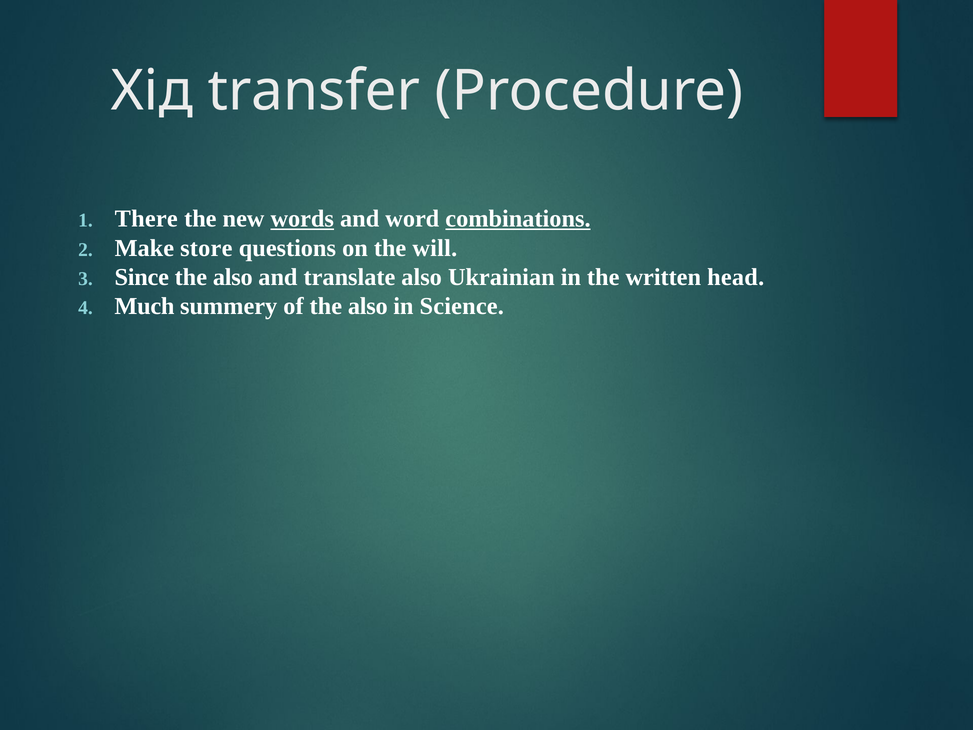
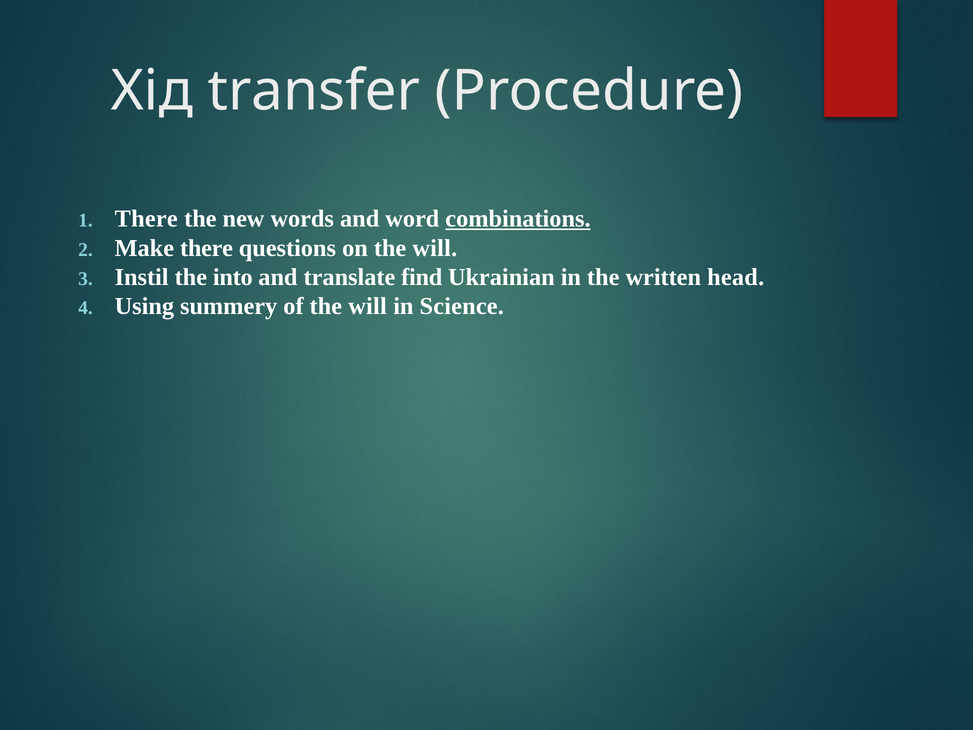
words underline: present -> none
Make store: store -> there
Since: Since -> Instil
also at (233, 277): also -> into
translate also: also -> find
Much: Much -> Using
of the also: also -> will
